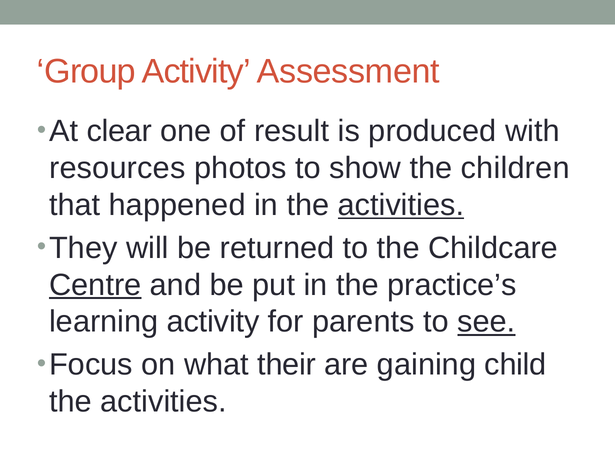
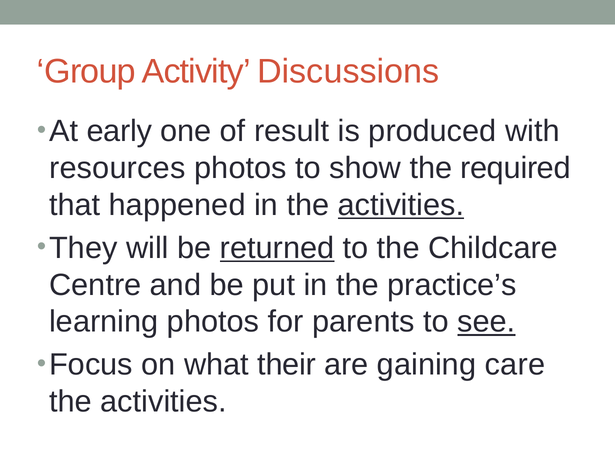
Assessment: Assessment -> Discussions
clear: clear -> early
children: children -> required
returned underline: none -> present
Centre underline: present -> none
learning activity: activity -> photos
child: child -> care
